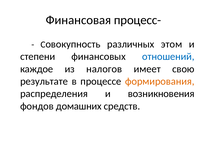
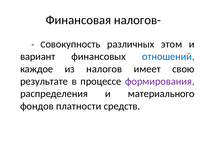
процесс-: процесс- -> налогов-
степени: степени -> вариант
формирования colour: orange -> purple
возникновения: возникновения -> материального
домашних: домашних -> платности
